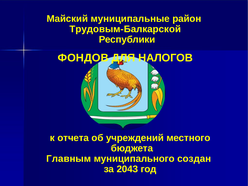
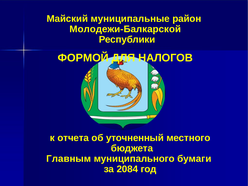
Трудовым-Балкарской: Трудовым-Балкарской -> Молодежи-Балкарской
ФОНДОВ: ФОНДОВ -> ФОРМОЙ
учреждений: учреждений -> уточненный
создан: создан -> бумаги
2043: 2043 -> 2084
